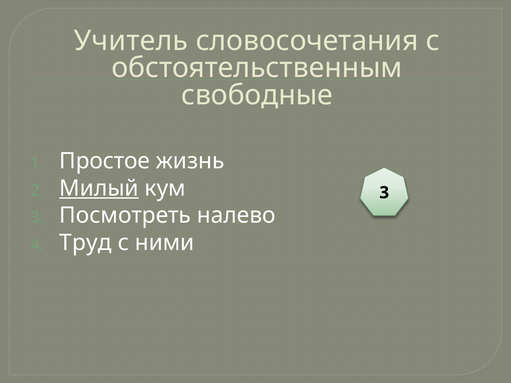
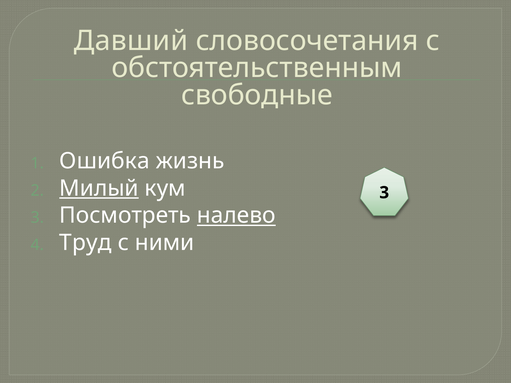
Учитель: Учитель -> Давший
Простое: Простое -> Ошибка
налево underline: none -> present
